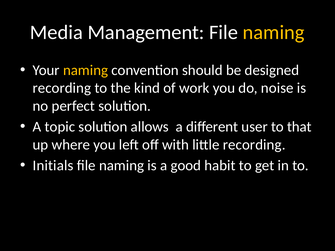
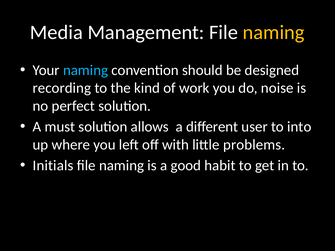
naming at (86, 70) colour: yellow -> light blue
topic: topic -> must
that: that -> into
little recording: recording -> problems
